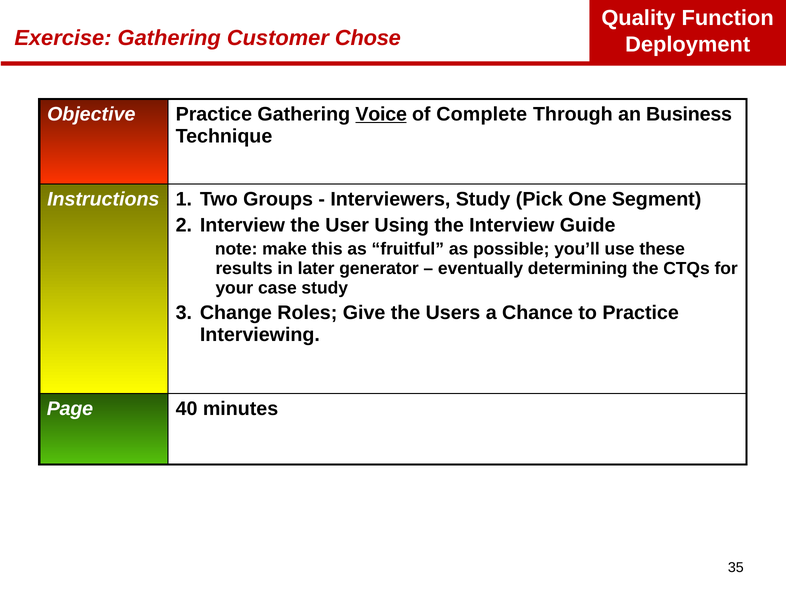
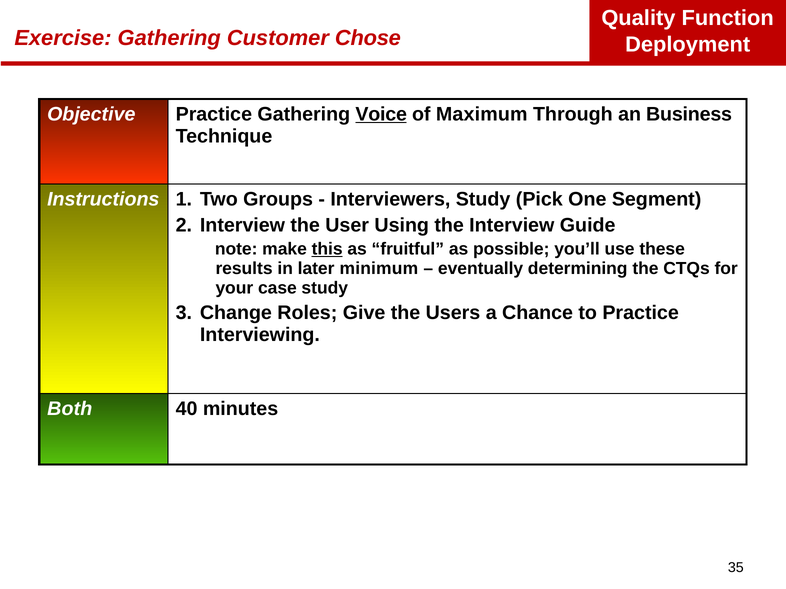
Complete: Complete -> Maximum
this underline: none -> present
generator: generator -> minimum
Page: Page -> Both
